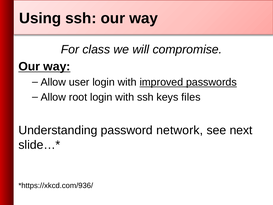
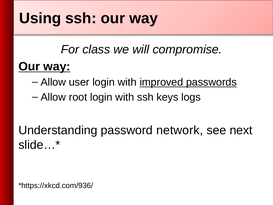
files: files -> logs
